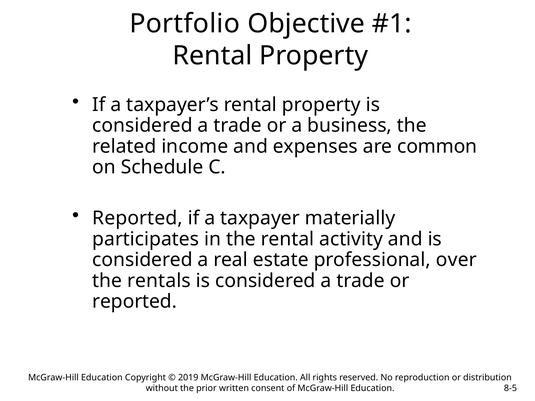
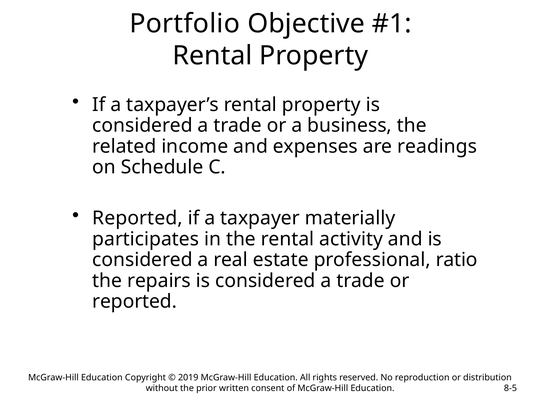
common: common -> readings
over: over -> ratio
rentals: rentals -> repairs
